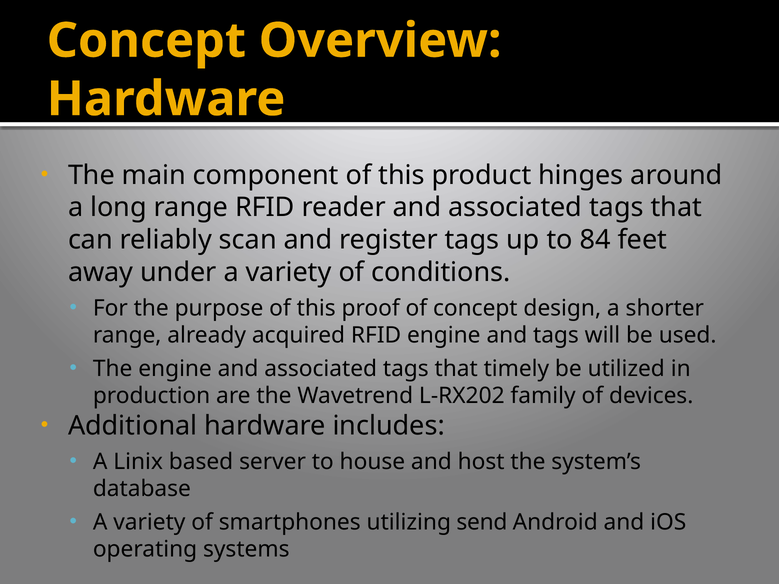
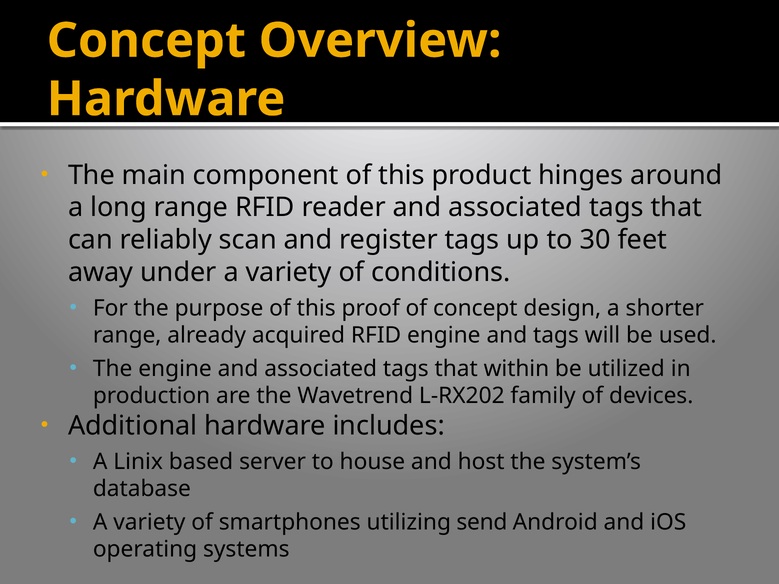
84: 84 -> 30
timely: timely -> within
